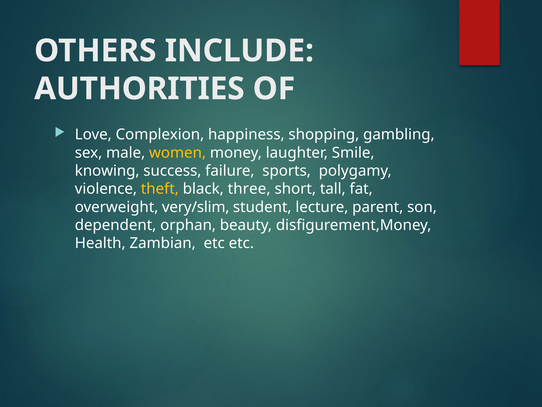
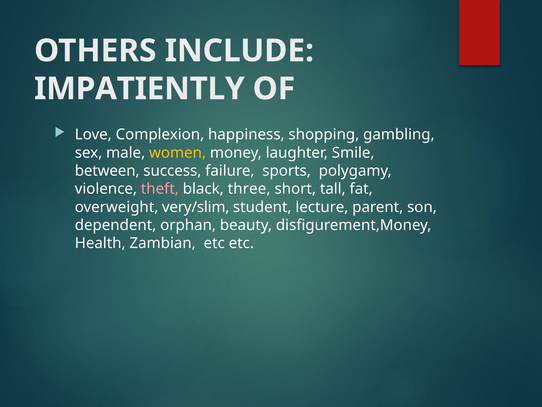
AUTHORITIES: AUTHORITIES -> IMPATIENTLY
knowing: knowing -> between
theft colour: yellow -> pink
